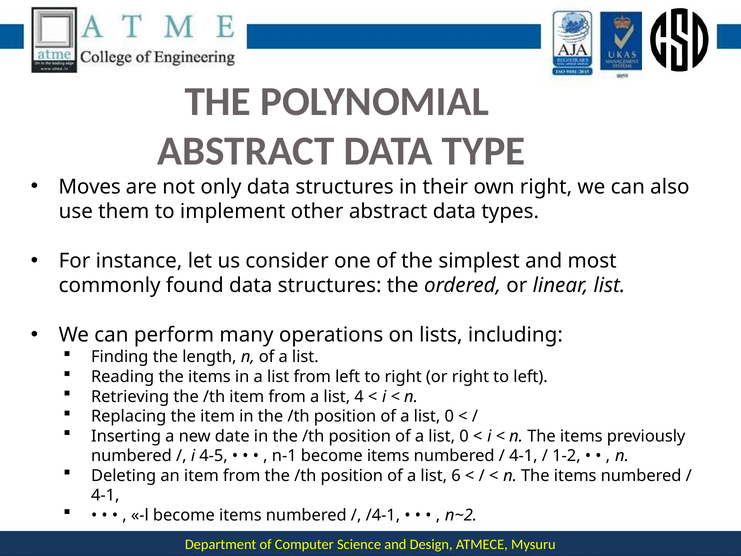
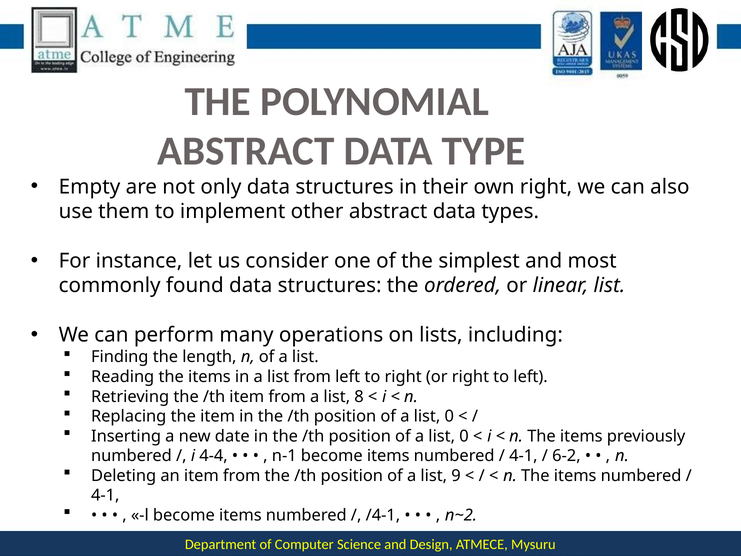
Moves: Moves -> Empty
4: 4 -> 8
4-5: 4-5 -> 4-4
1-2: 1-2 -> 6-2
6: 6 -> 9
